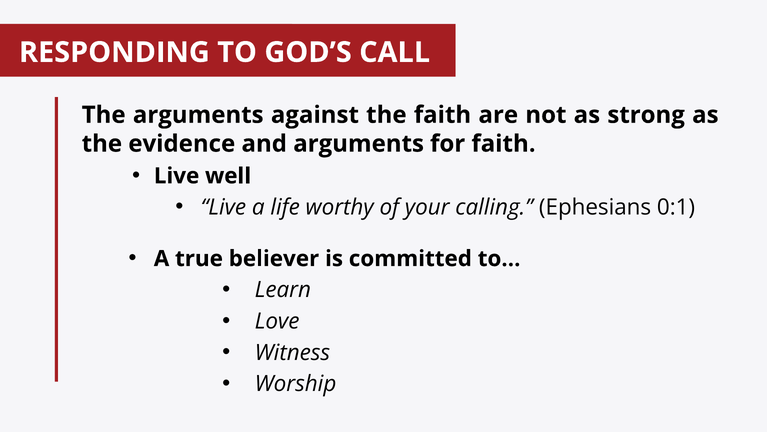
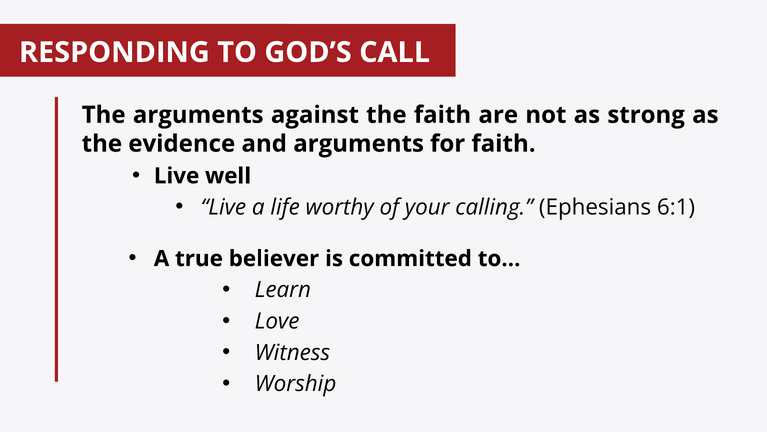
0:1: 0:1 -> 6:1
